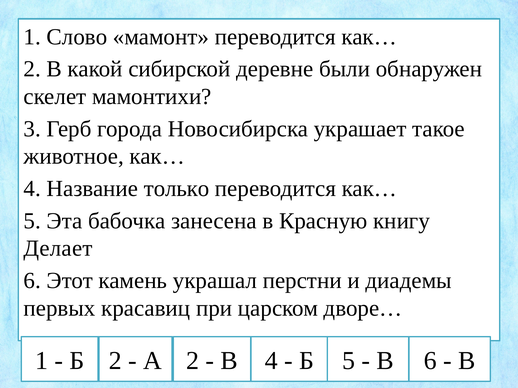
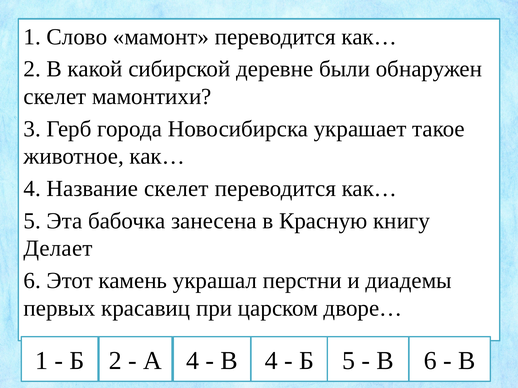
Название только: только -> скелет
А 2: 2 -> 4
